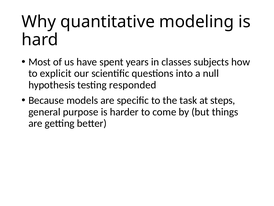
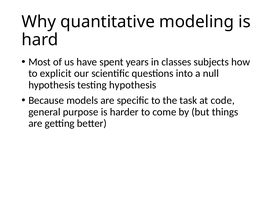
testing responded: responded -> hypothesis
steps: steps -> code
